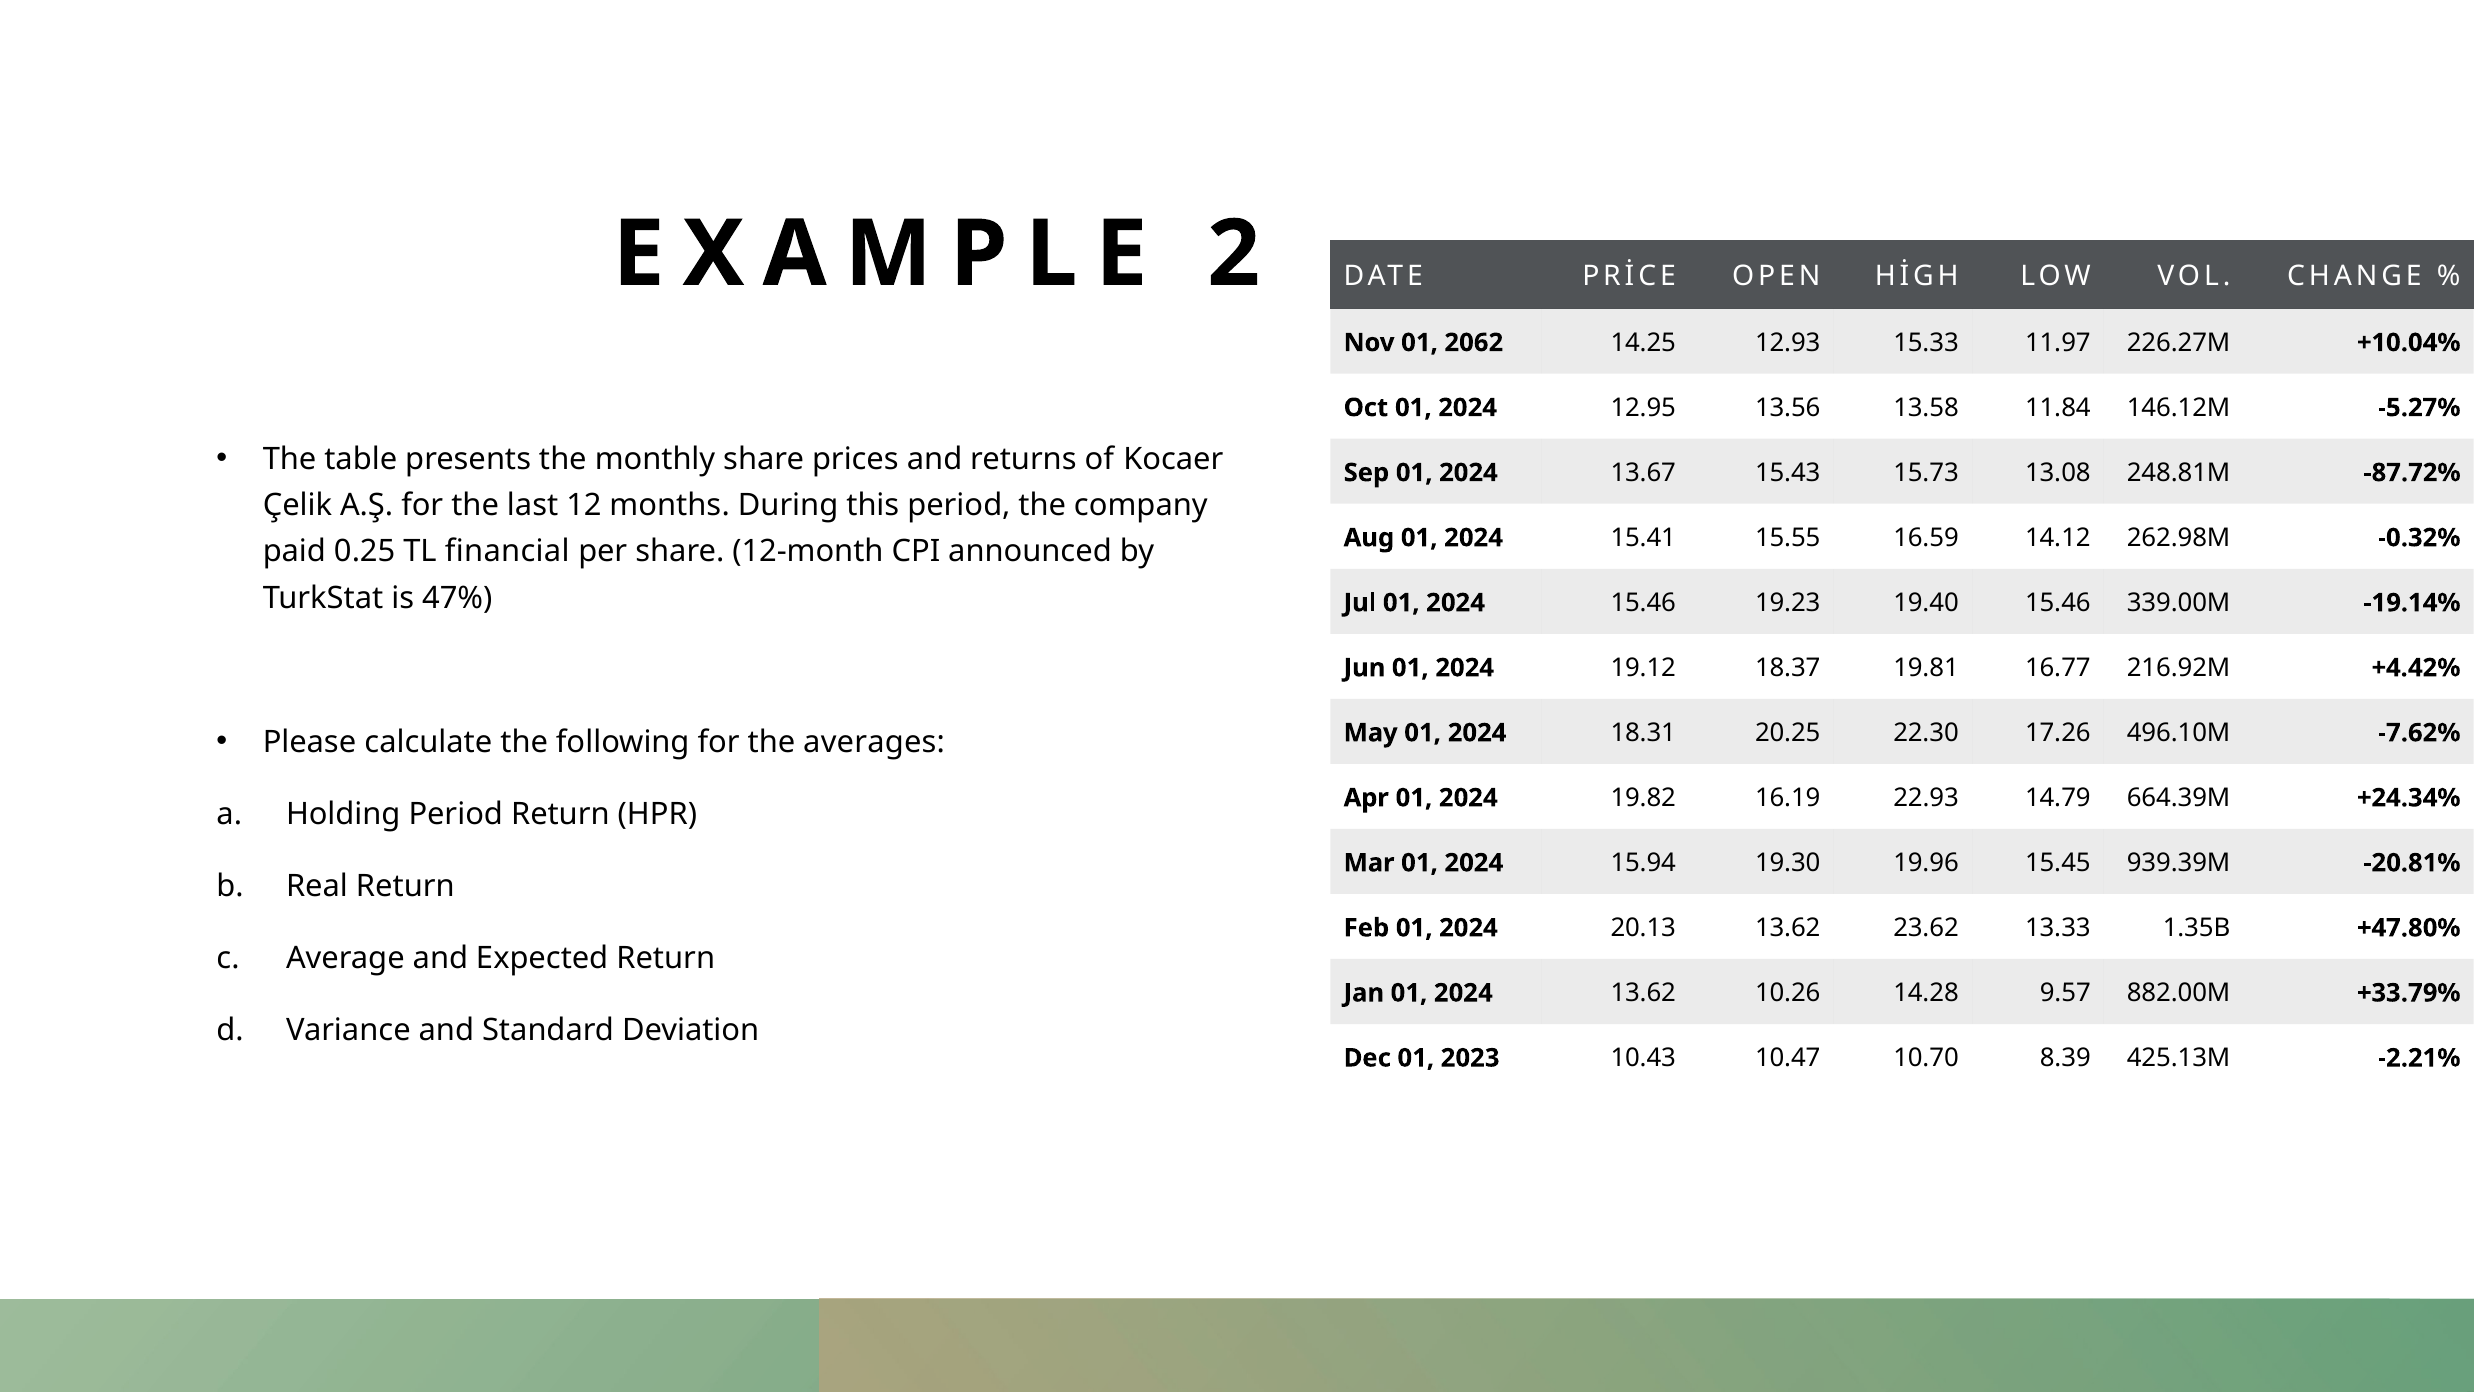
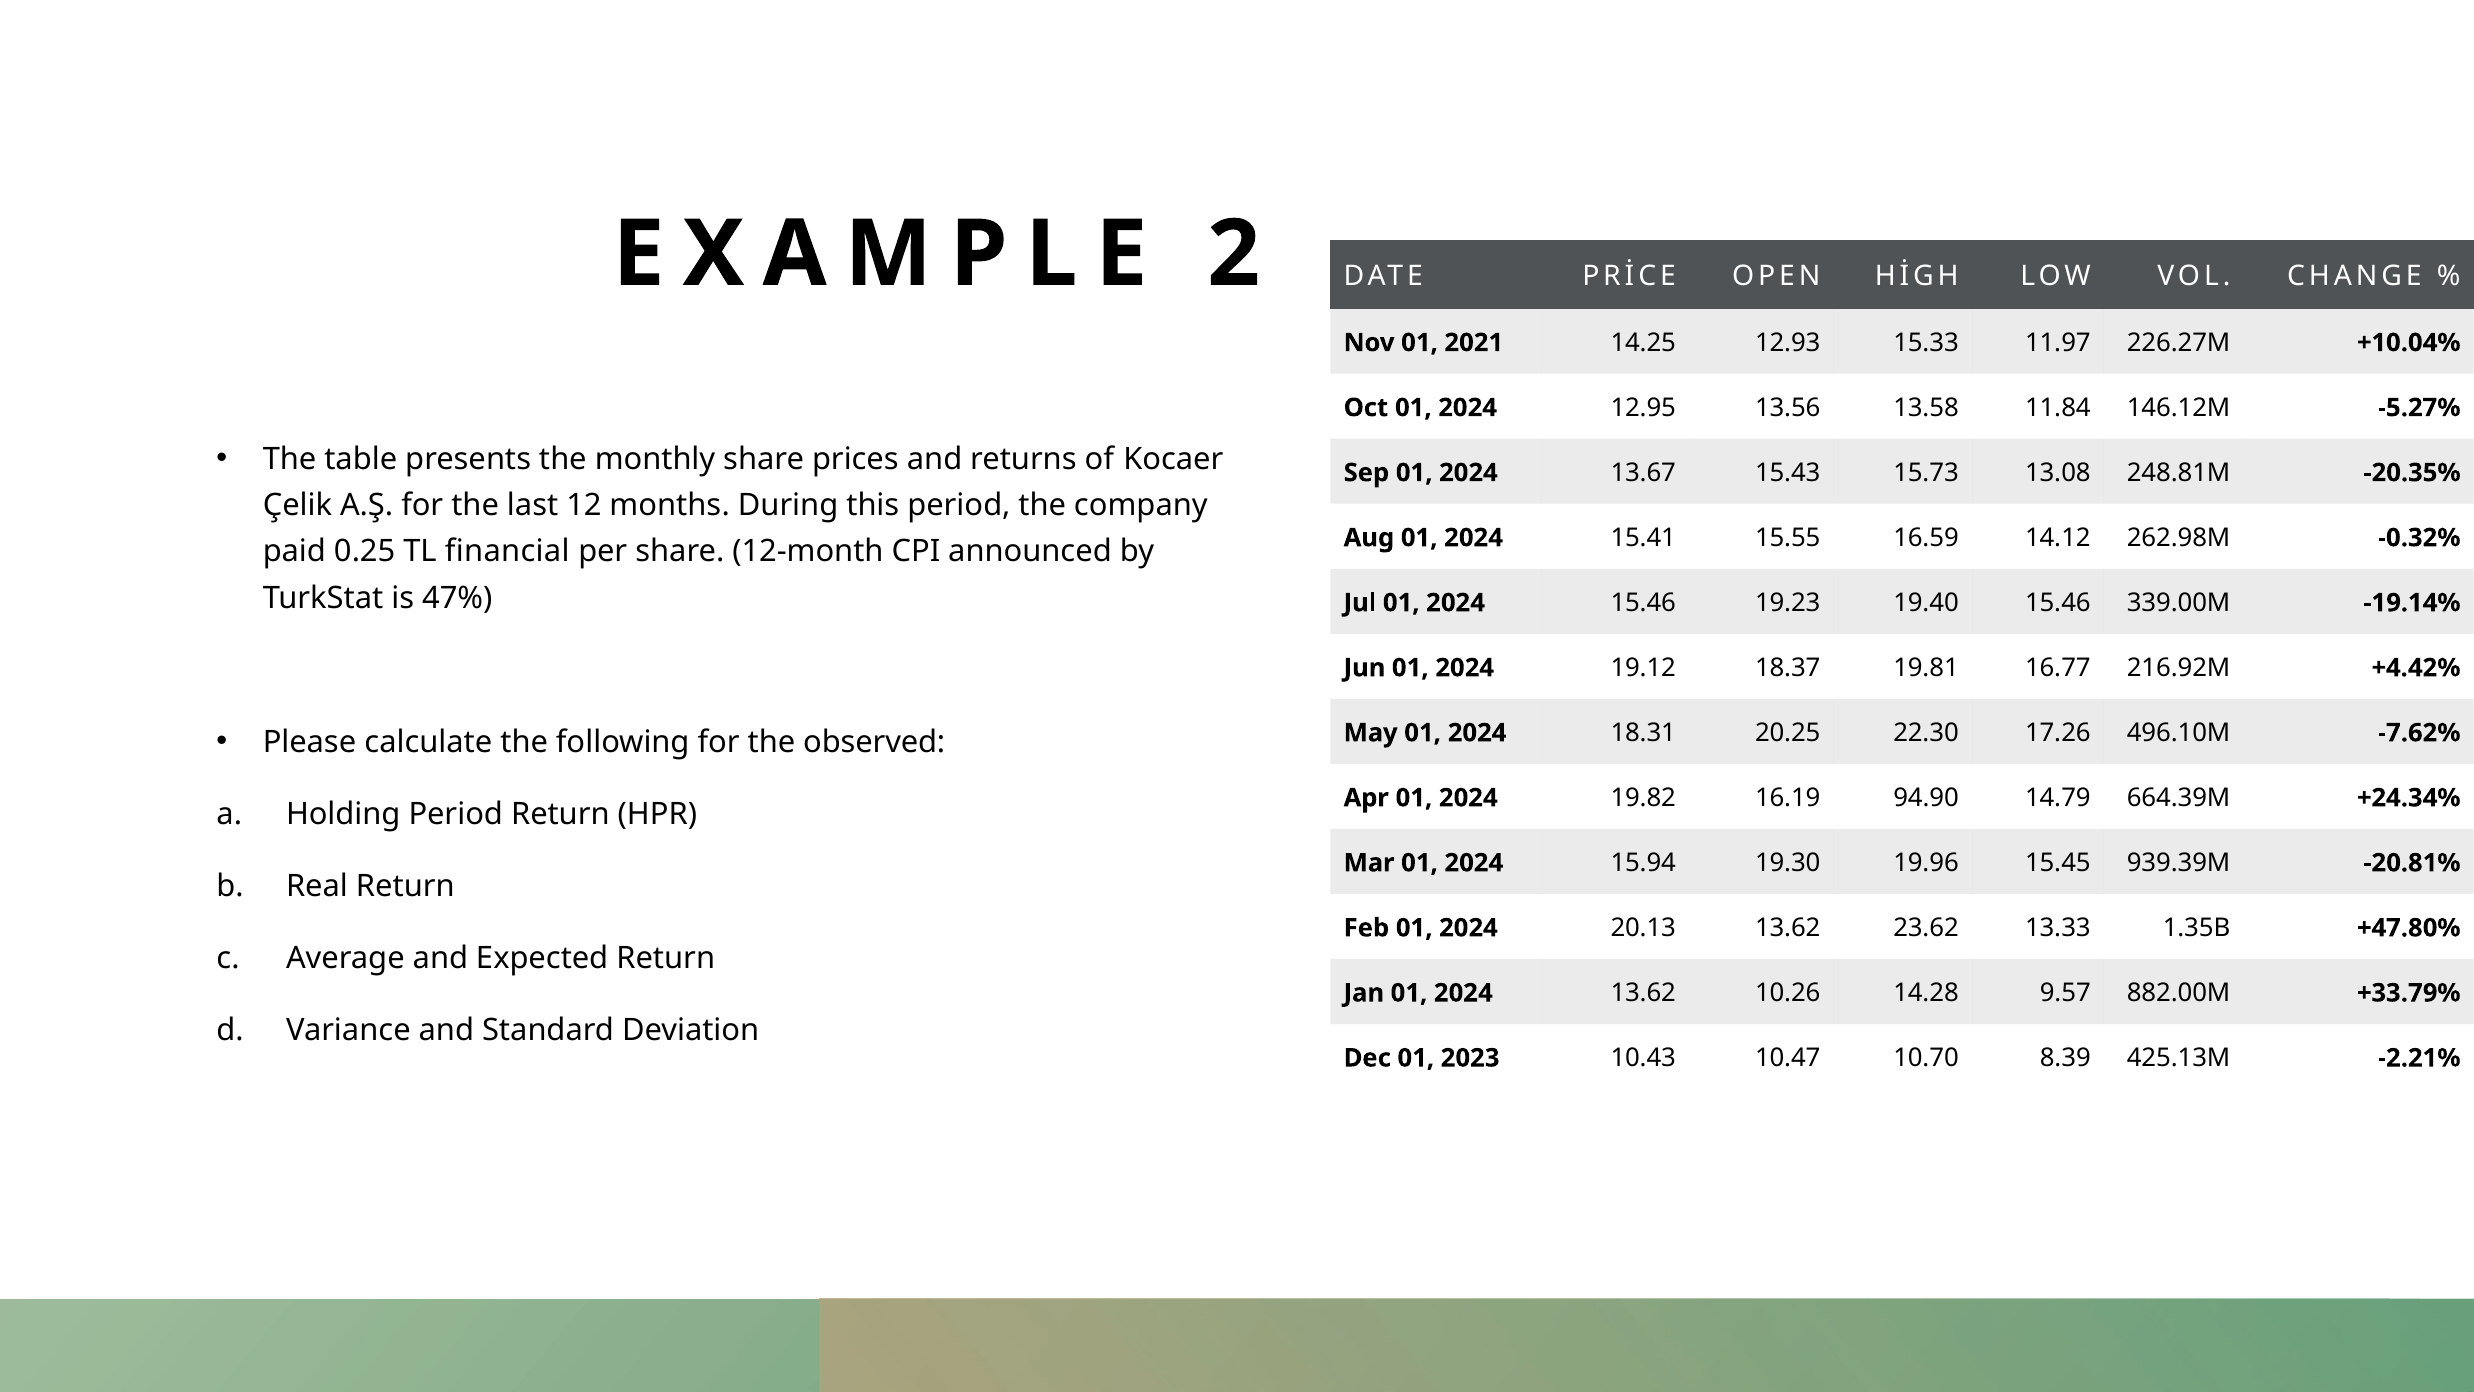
2062: 2062 -> 2021
-87.72%: -87.72% -> -20.35%
averages: averages -> observed
22.93: 22.93 -> 94.90
